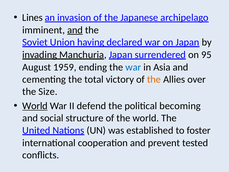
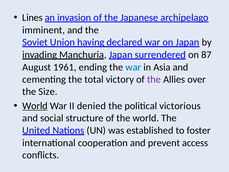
and at (75, 30) underline: present -> none
95: 95 -> 87
1959: 1959 -> 1961
the at (154, 79) colour: orange -> purple
defend: defend -> denied
becoming: becoming -> victorious
tested: tested -> access
